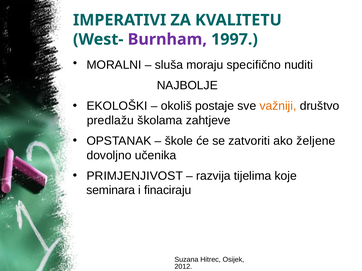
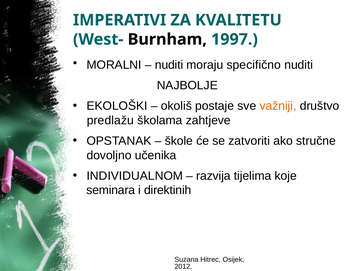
Burnham colour: purple -> black
sluša at (169, 65): sluša -> nuditi
željene: željene -> stručne
PRIMJENJIVOST: PRIMJENJIVOST -> INDIVIDUALNOM
finaciraju: finaciraju -> direktinih
